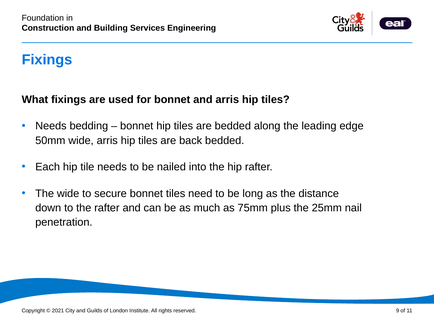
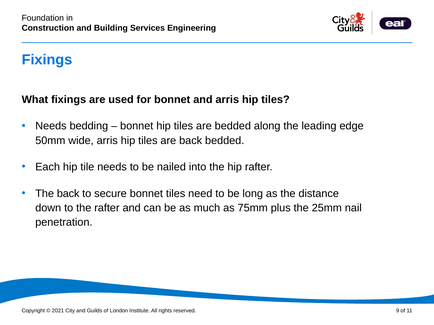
The wide: wide -> back
